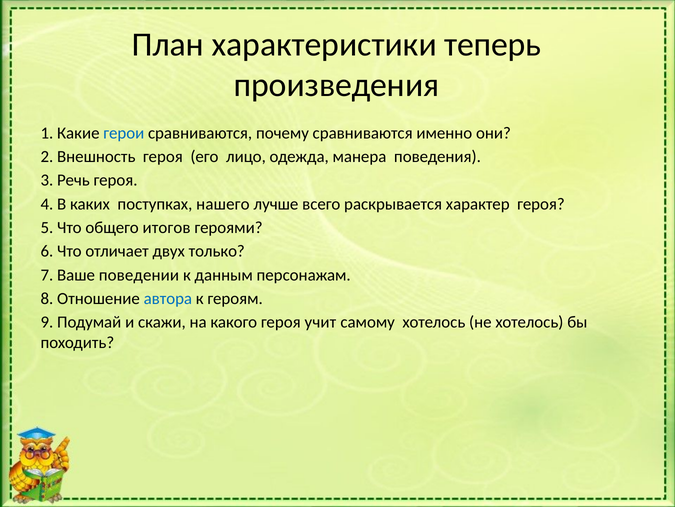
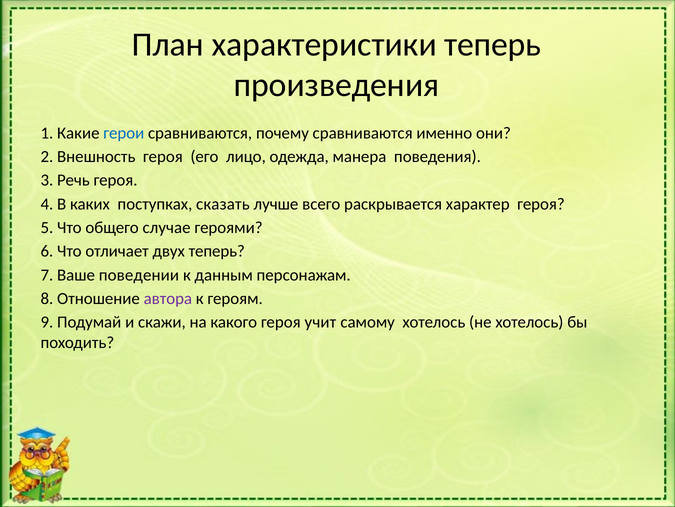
нашего: нашего -> сказать
итогов: итогов -> случае
двух только: только -> теперь
автора colour: blue -> purple
